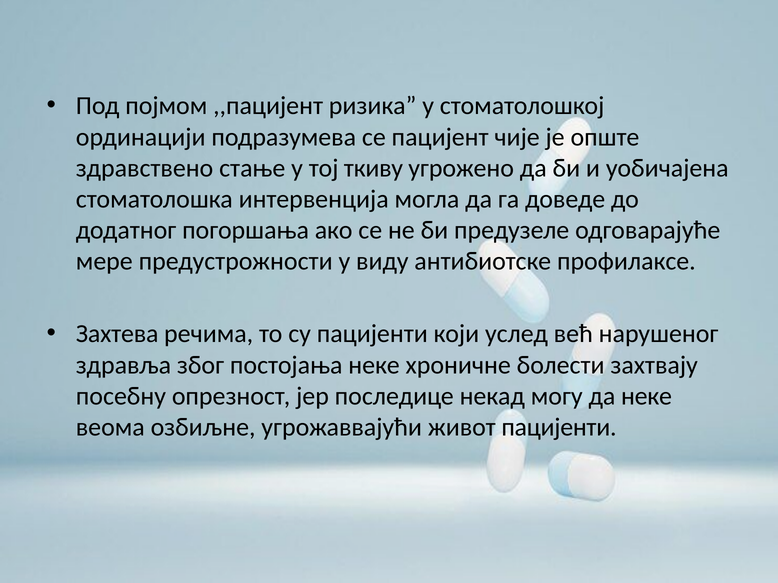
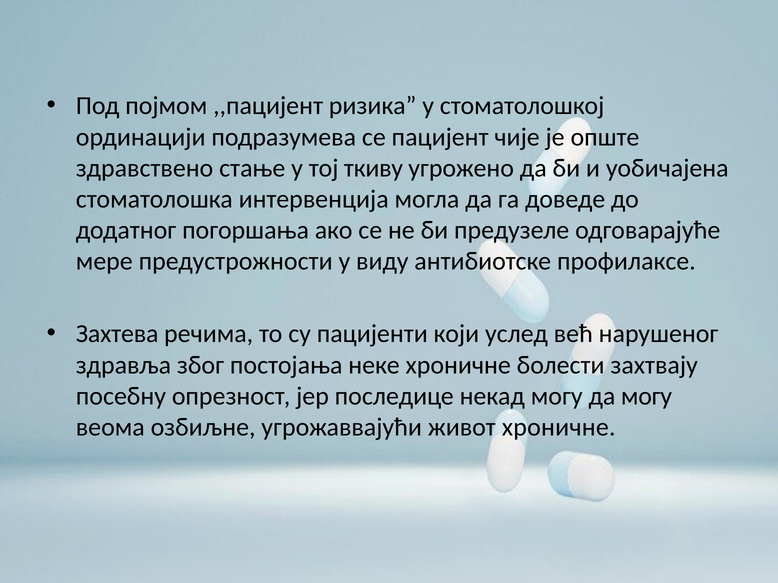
да неке: неке -> могу
живот пацијенти: пацијенти -> хроничне
